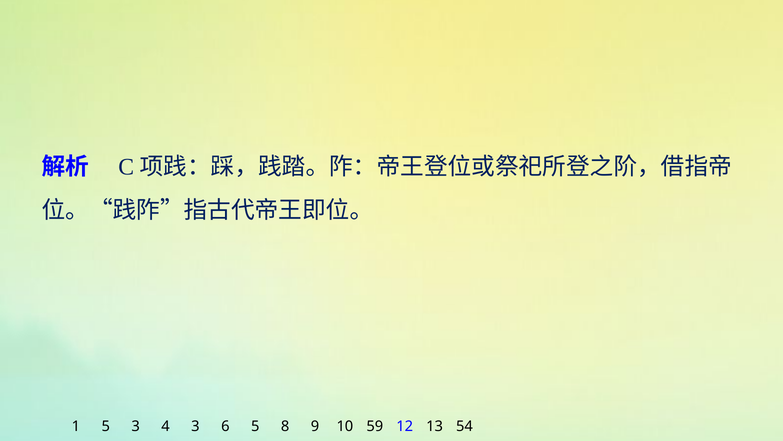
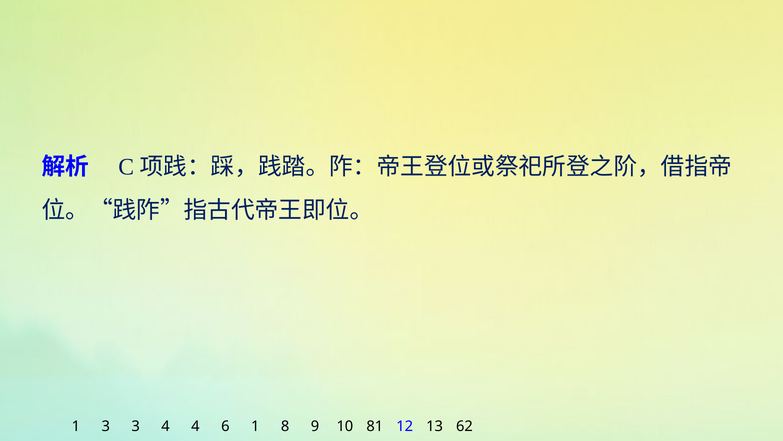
1 5: 5 -> 3
4 3: 3 -> 4
6 5: 5 -> 1
59: 59 -> 81
54: 54 -> 62
